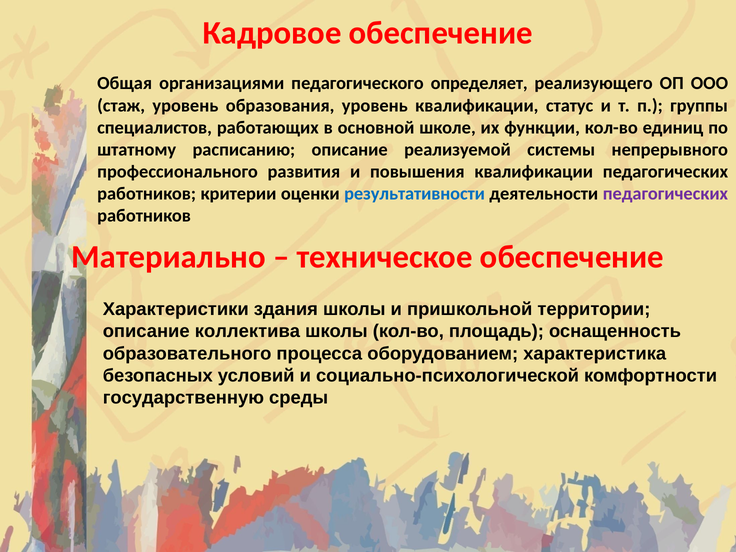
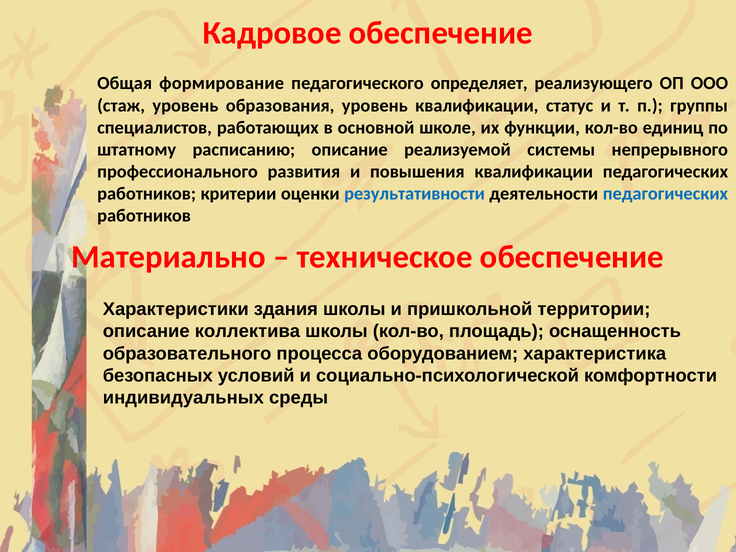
организациями: организациями -> формирование
педагогических at (665, 194) colour: purple -> blue
государственную: государственную -> индивидуальных
